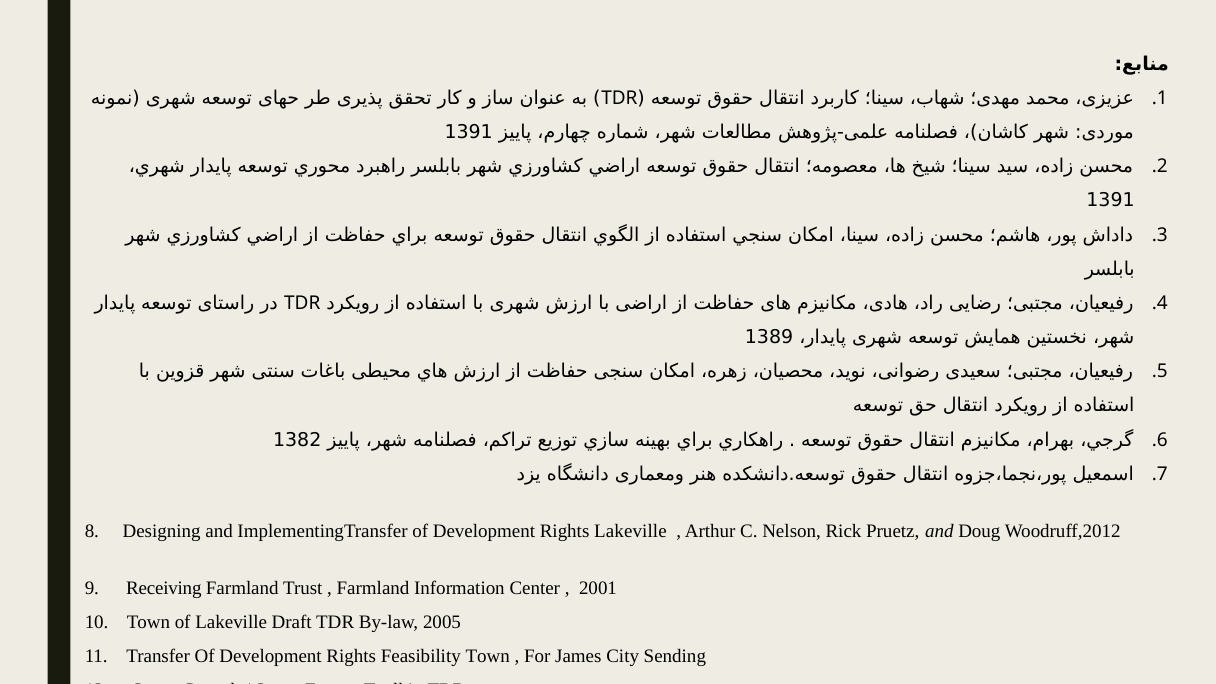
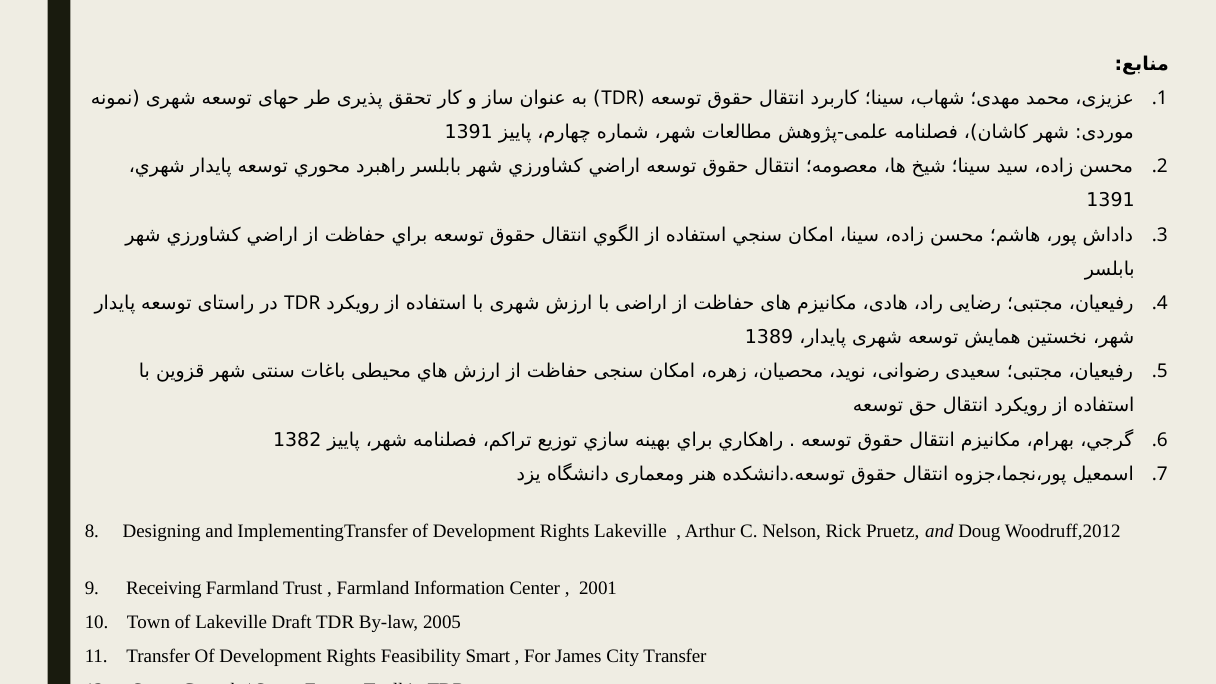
Feasibility Town: Town -> Smart
City Sending: Sending -> Transfer
